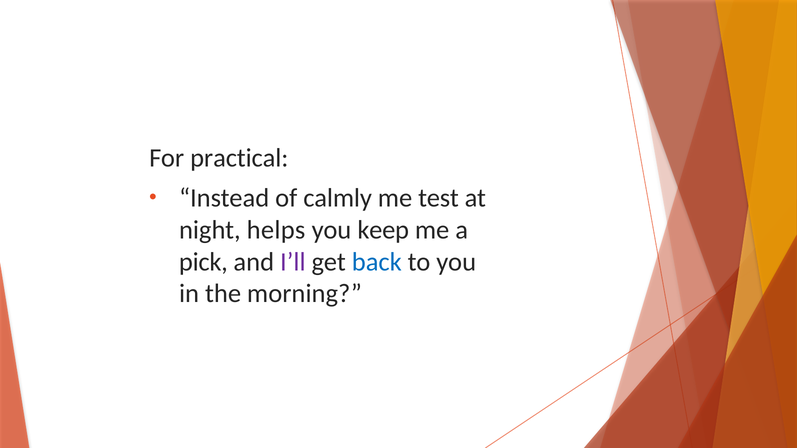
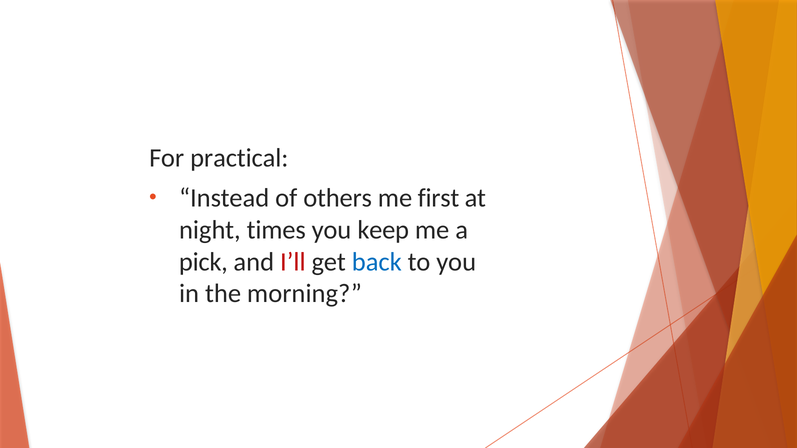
calmly: calmly -> others
test: test -> first
helps: helps -> times
I’ll colour: purple -> red
